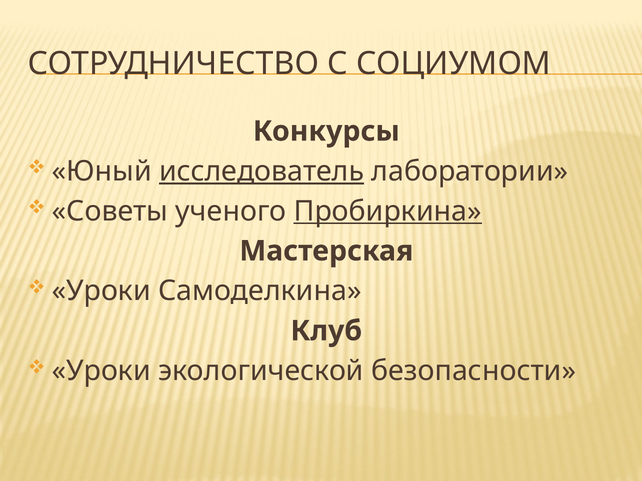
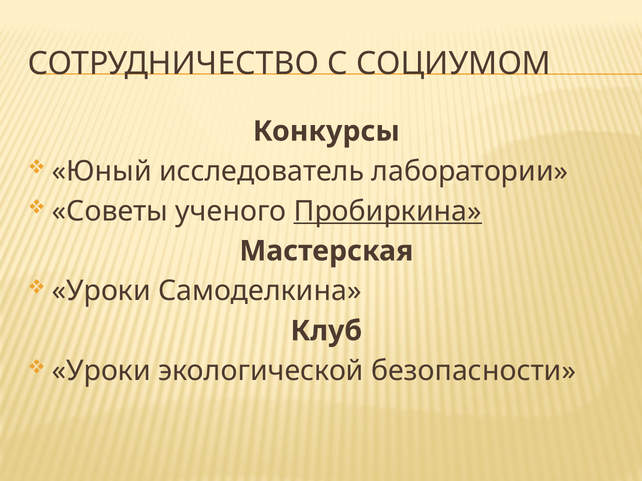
исследователь underline: present -> none
